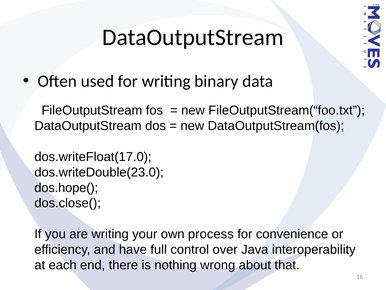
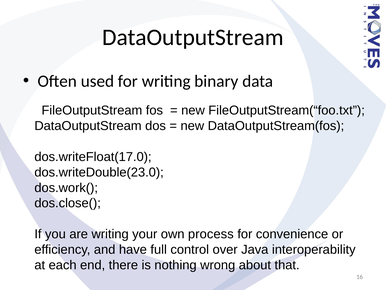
dos.hope(: dos.hope( -> dos.work(
